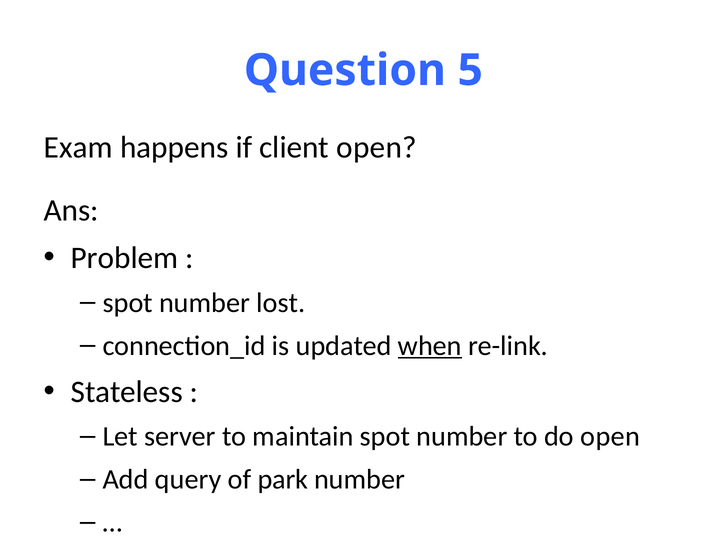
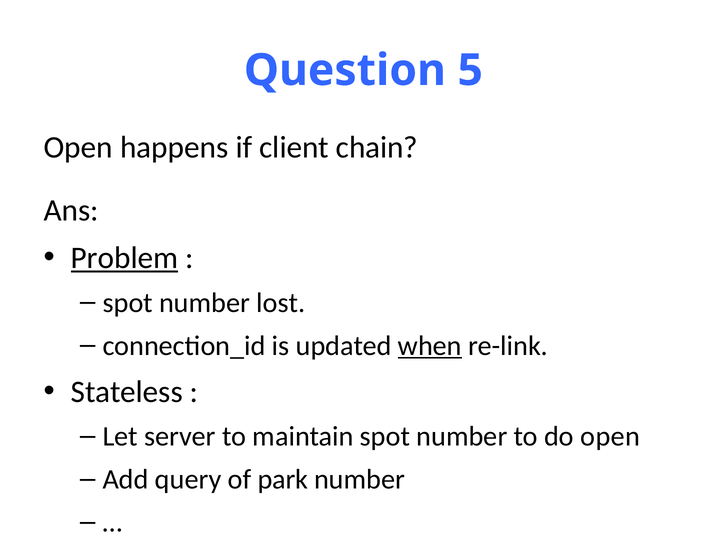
Exam at (78, 148): Exam -> Open
client open: open -> chain
Problem underline: none -> present
